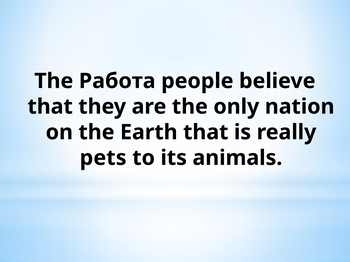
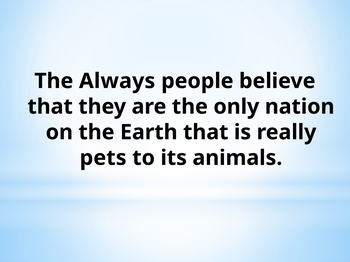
Работа: Работа -> Always
